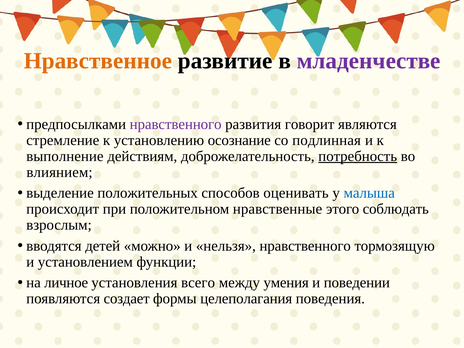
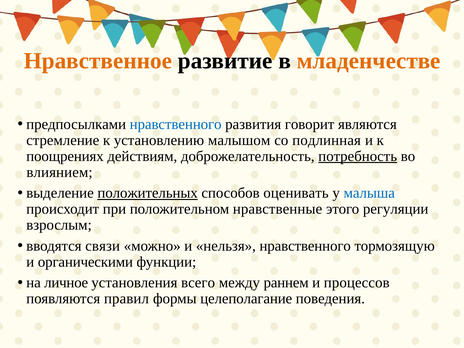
младенчестве colour: purple -> orange
нравственного at (176, 124) colour: purple -> blue
осознание: осознание -> малышом
выполнение: выполнение -> поощрениях
положительных underline: none -> present
соблюдать: соблюдать -> регуляции
детей: детей -> связи
установлением: установлением -> органическими
умения: умения -> раннем
поведении: поведении -> процессов
создает: создает -> правил
целеполагания: целеполагания -> целеполагание
